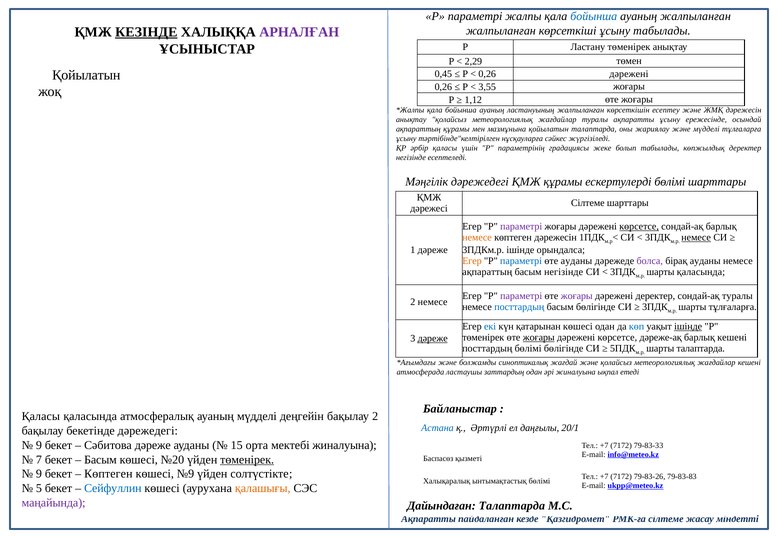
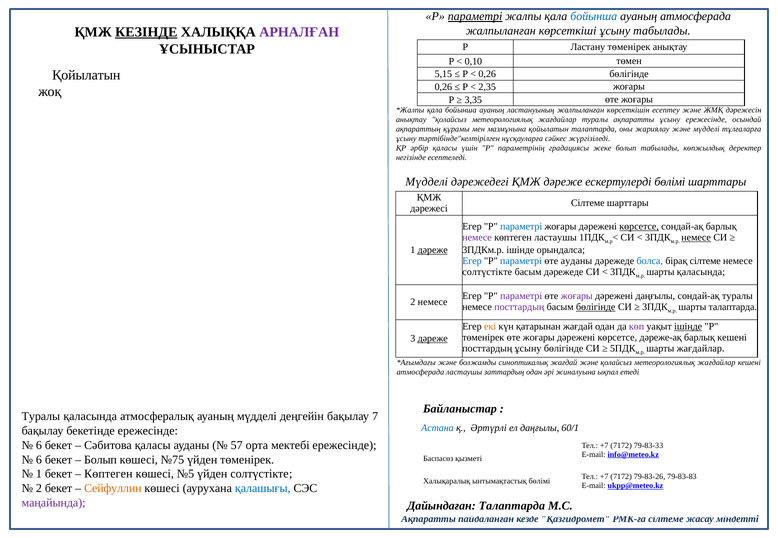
параметрі at (475, 16) underline: none -> present
ауаның жалпыланған: жалпыланған -> атмосферада
2,29: 2,29 -> 0,10
0,45: 0,45 -> 5,15
0,26 дәрежені: дәрежені -> бөлігінде
3,55: 3,55 -> 2,35
1,12: 1,12 -> 3,35
Мәңгілік at (427, 182): Мәңгілік -> Мүдделі
ҚМЖ құрамы: құрамы -> дәреже
параметрі at (521, 227) colour: purple -> blue
немесе at (477, 238) colour: orange -> purple
көптеген дәрежесін: дәрежесін -> ластаушы
дәреже at (433, 250) underline: none -> present
Егер at (472, 261) colour: orange -> blue
болса colour: purple -> blue
бірақ ауданы: ауданы -> сілтеме
ақпараттың at (487, 272): ақпараттың -> солтүстікте
басым негізінде: негізінде -> дәрежеде
дәрежені деректер: деректер -> даңғылы
посттардың at (519, 307) colour: blue -> purple
бөлігінде at (596, 307) underline: none -> present
шарты тұлғаларға: тұлғаларға -> талаптарда
екі colour: blue -> orange
қатарынан көшесі: көшесі -> жағдай
көп colour: blue -> purple
жоғары at (539, 338) underline: present -> none
посттардың бөлімі: бөлімі -> ұсыну
шарты талаптарда: талаптарда -> жағдайлар
Қаласы at (41, 417): Қаласы -> Туралы
бақылау 2: 2 -> 7
20/1: 20/1 -> 60/1
бекетінде дәрежедегі: дәрежедегі -> ережесінде
9 at (39, 446): 9 -> 6
Сәбитова дәреже: дәреже -> қаласы
15: 15 -> 57
мектебі жиналуына: жиналуына -> ережесінде
7 at (39, 460): 7 -> 6
Басым at (100, 460): Басым -> Болып
№20: №20 -> №75
төменірек at (247, 460) underline: present -> none
9 at (39, 474): 9 -> 1
№9: №9 -> №5
5 at (39, 489): 5 -> 2
Сейфуллин colour: blue -> orange
қалашығы colour: orange -> blue
